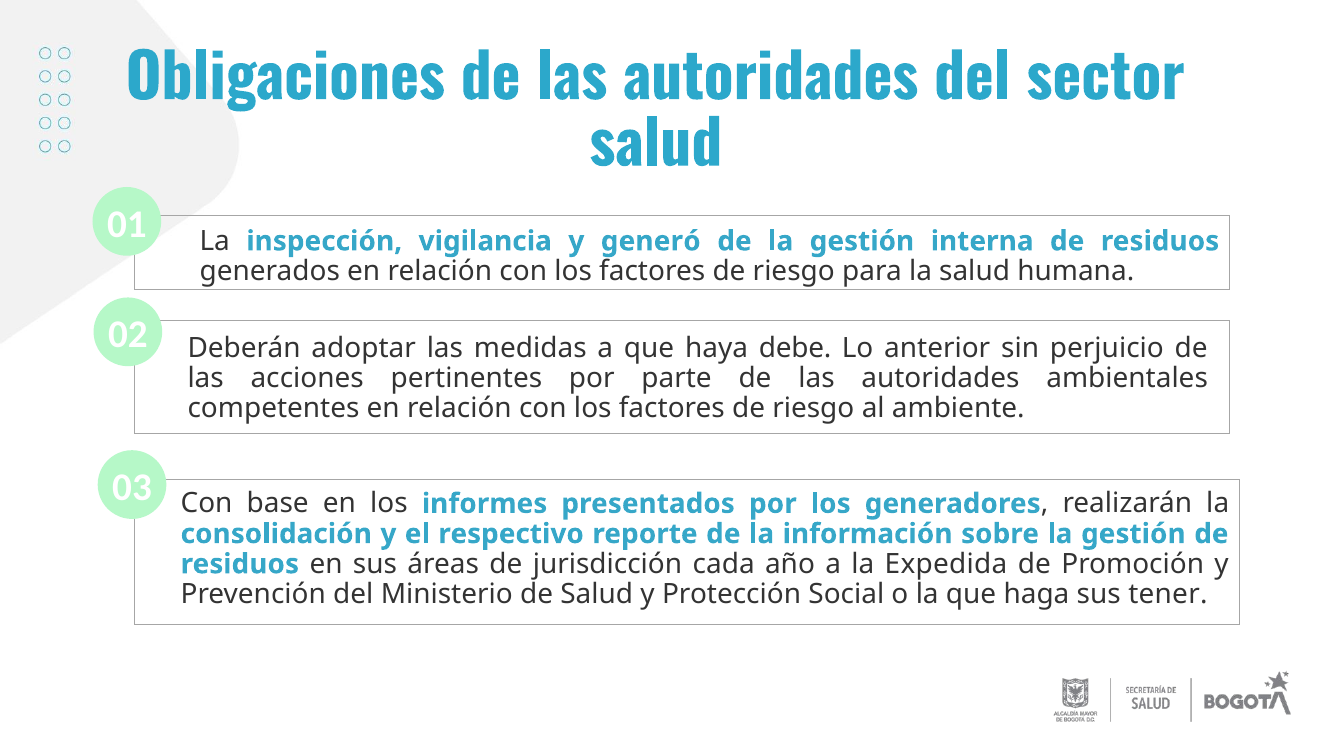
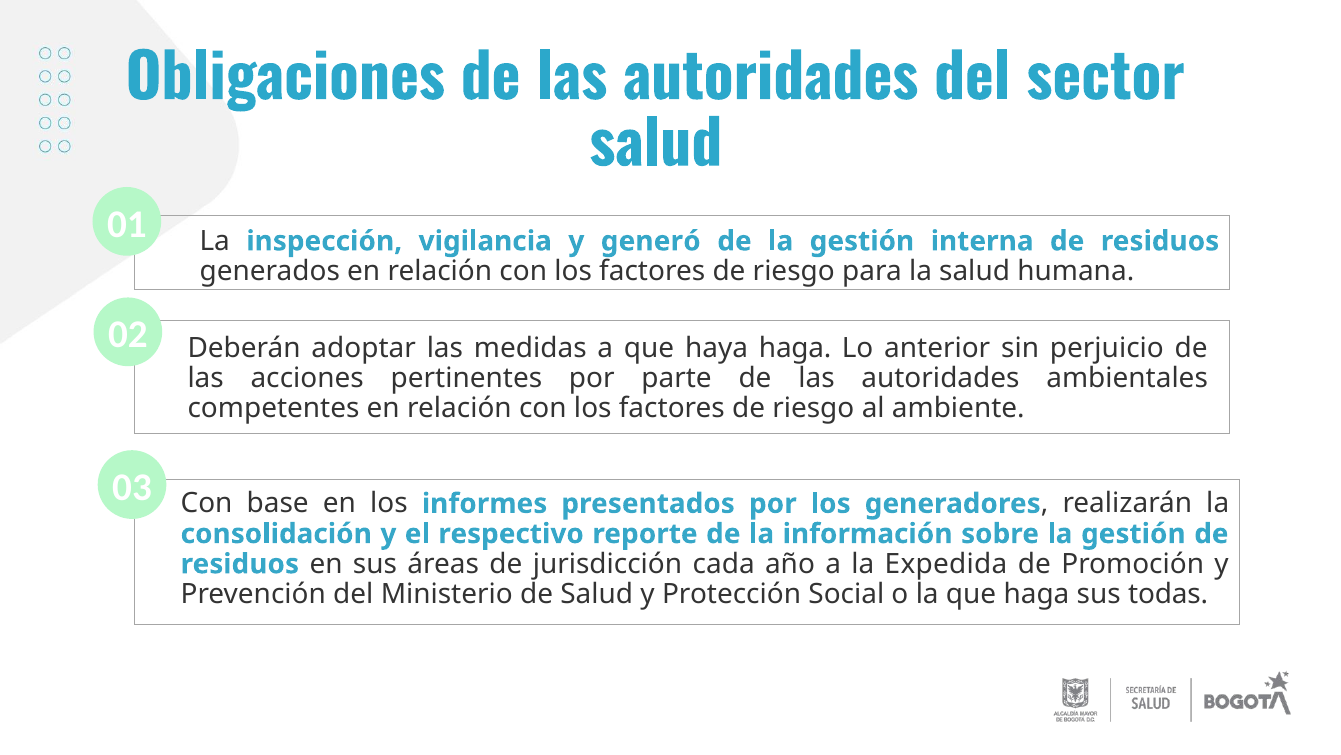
haya debe: debe -> haga
tener: tener -> todas
